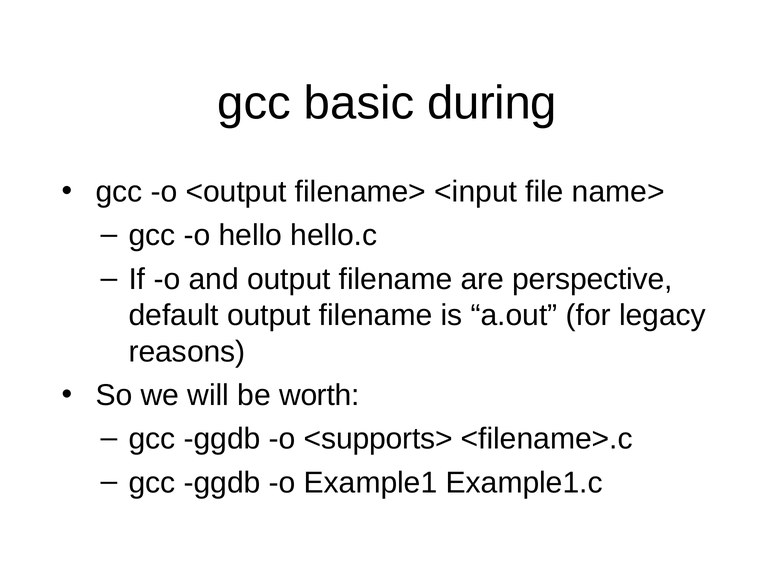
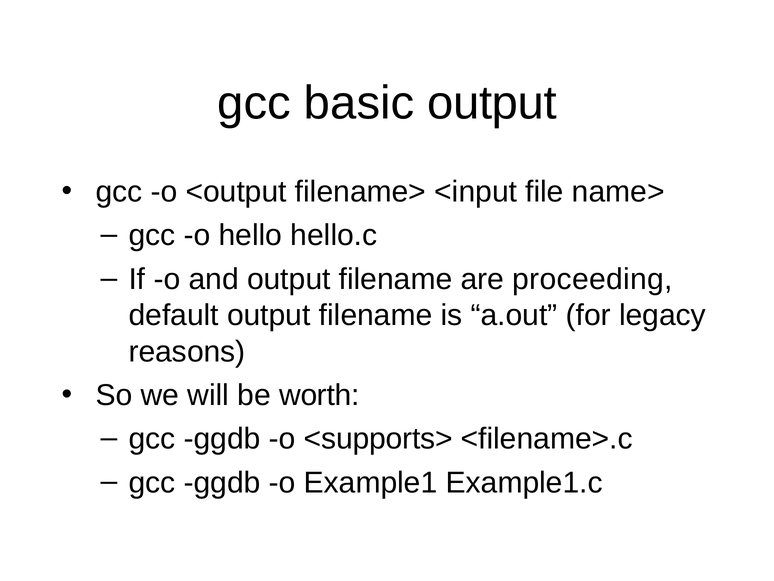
basic during: during -> output
perspective: perspective -> proceeding
